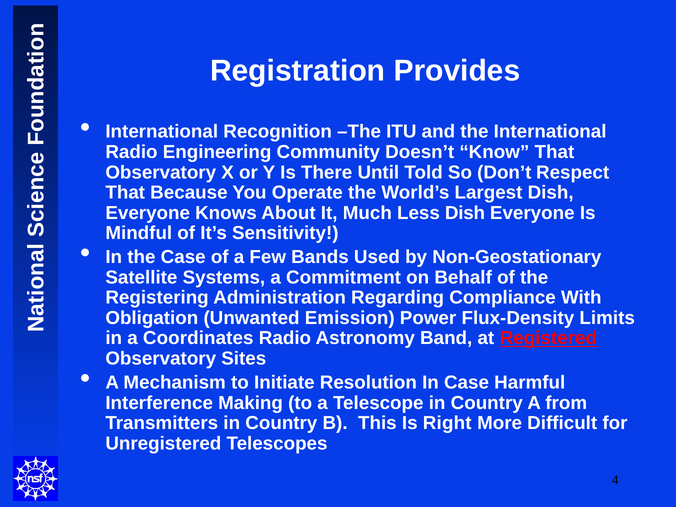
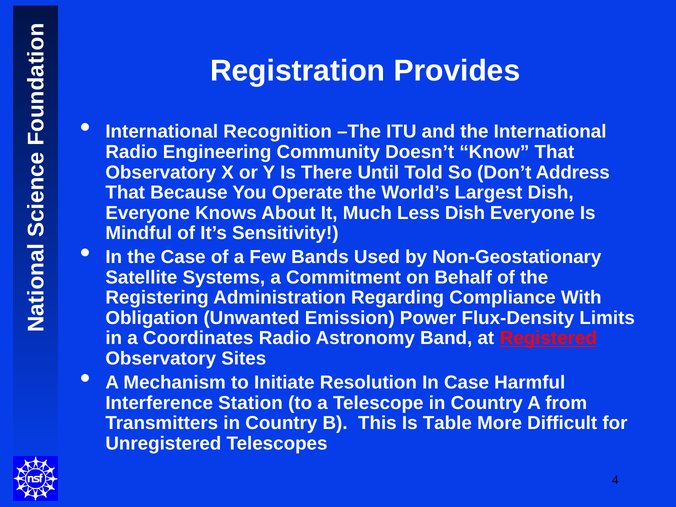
Respect: Respect -> Address
Making: Making -> Station
Right: Right -> Table
